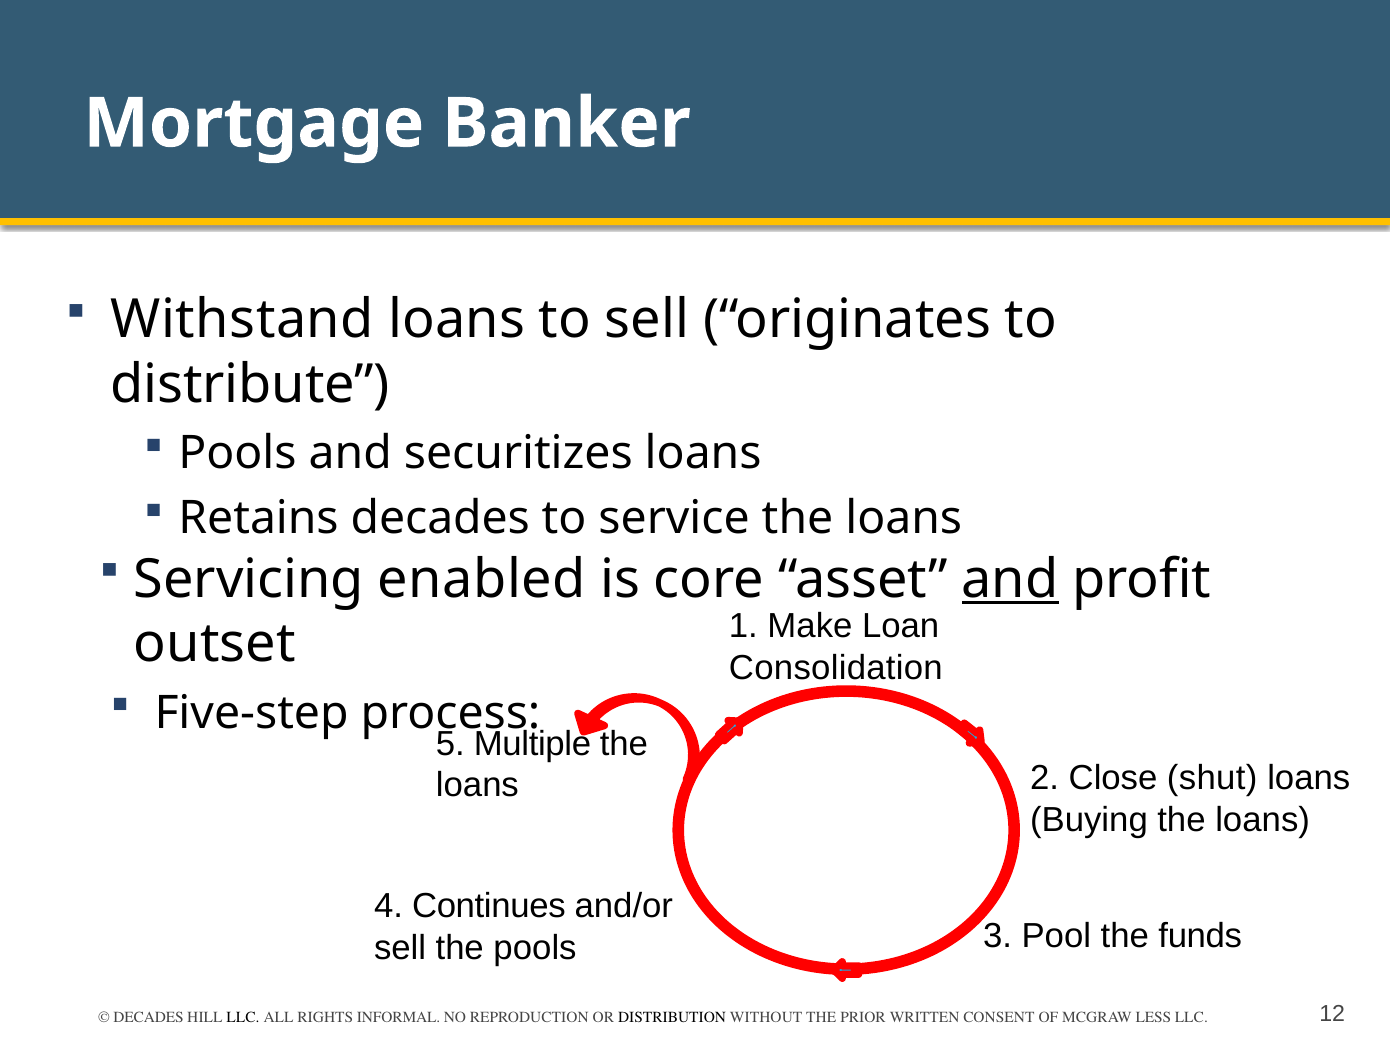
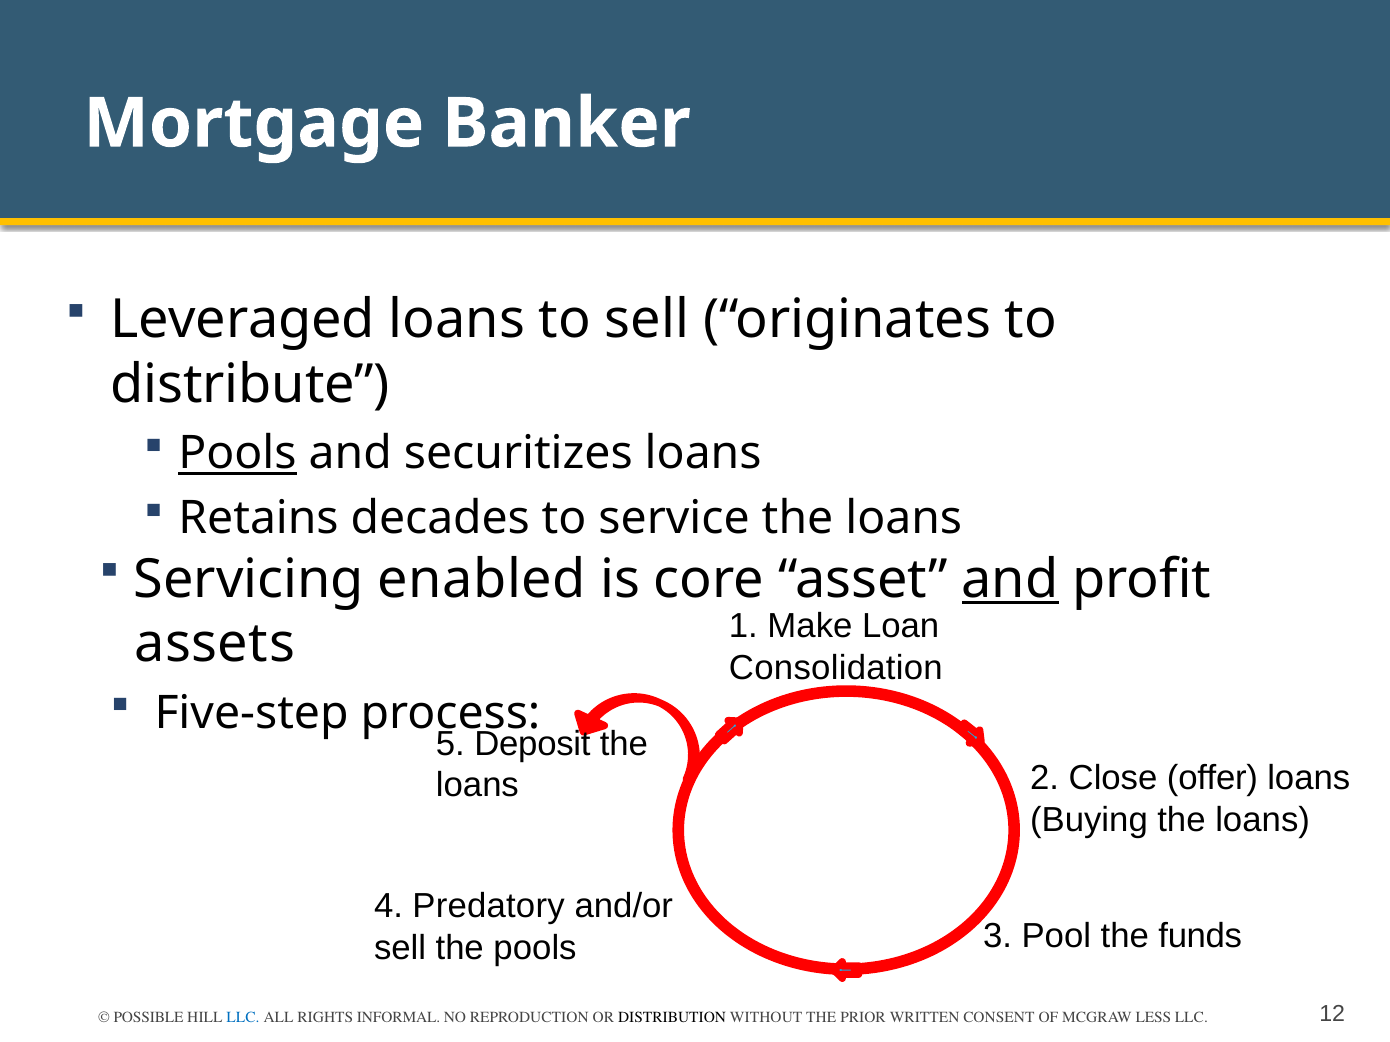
Withstand: Withstand -> Leveraged
Pools at (238, 454) underline: none -> present
outset: outset -> assets
Multiple: Multiple -> Deposit
shut: shut -> offer
Continues: Continues -> Predatory
DECADES at (149, 1018): DECADES -> POSSIBLE
LLC at (243, 1018) colour: black -> blue
